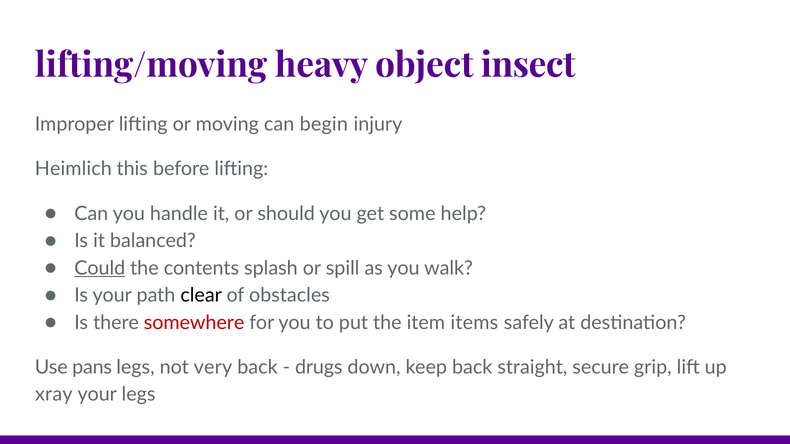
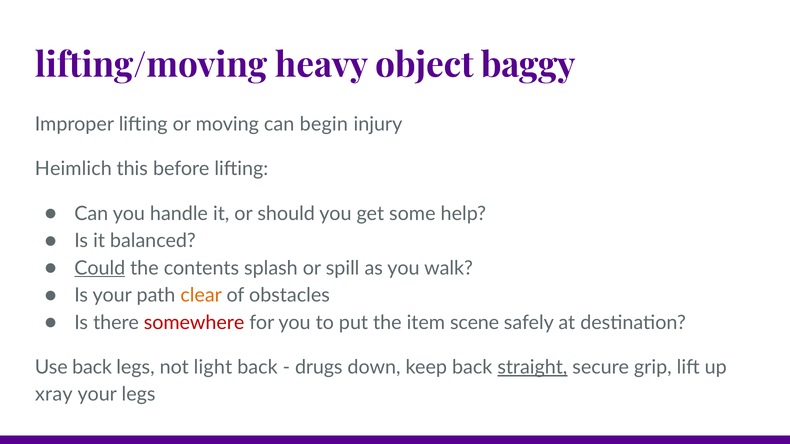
insect: insect -> baggy
clear colour: black -> orange
items: items -> scene
Use pans: pans -> back
very: very -> light
straight underline: none -> present
